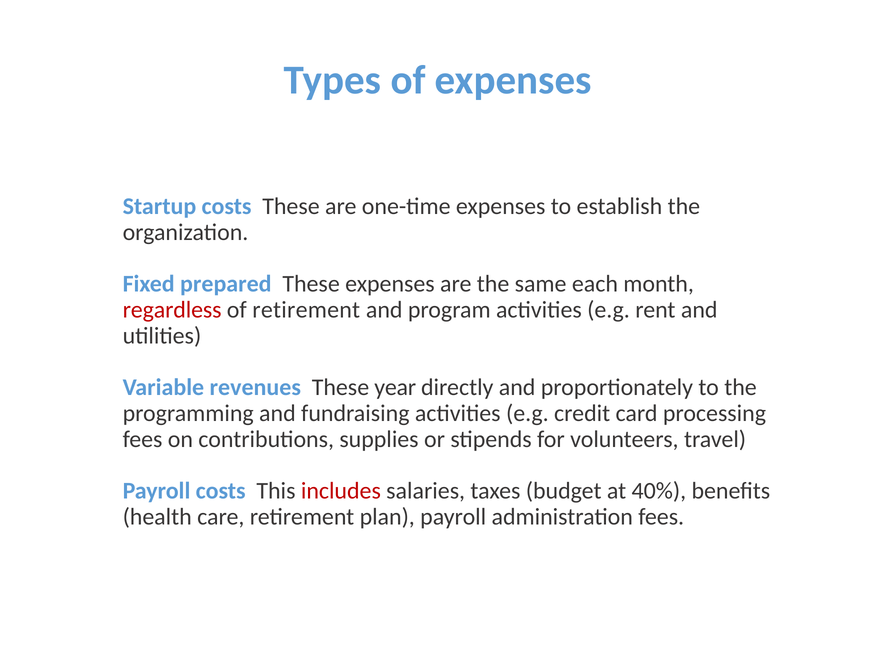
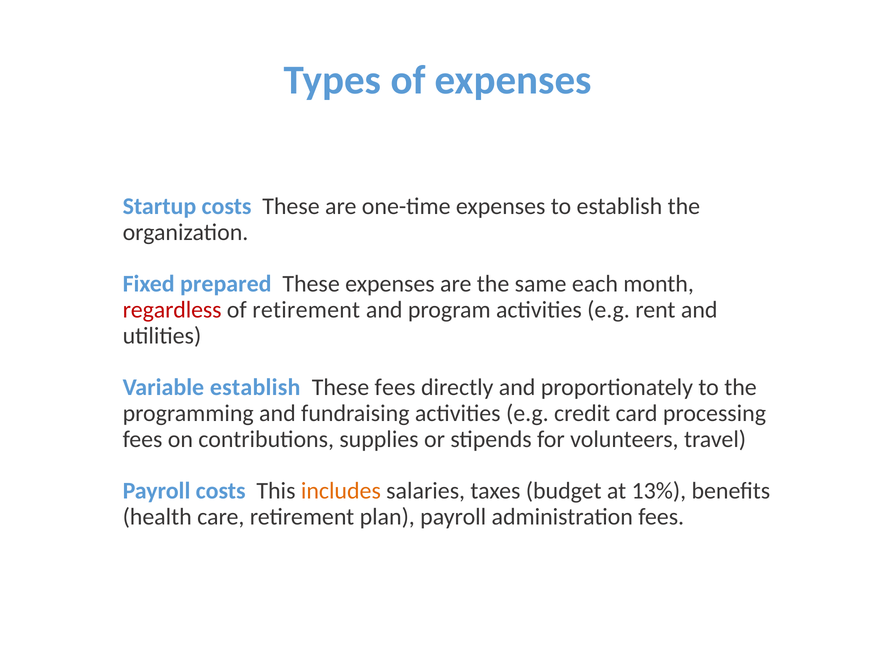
Variable revenues: revenues -> establish
These year: year -> fees
includes colour: red -> orange
40%: 40% -> 13%
